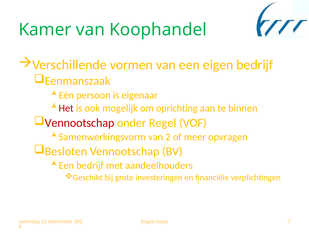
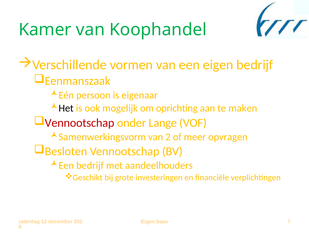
Het colour: red -> black
binnen: binnen -> maken
Regel: Regel -> Lange
